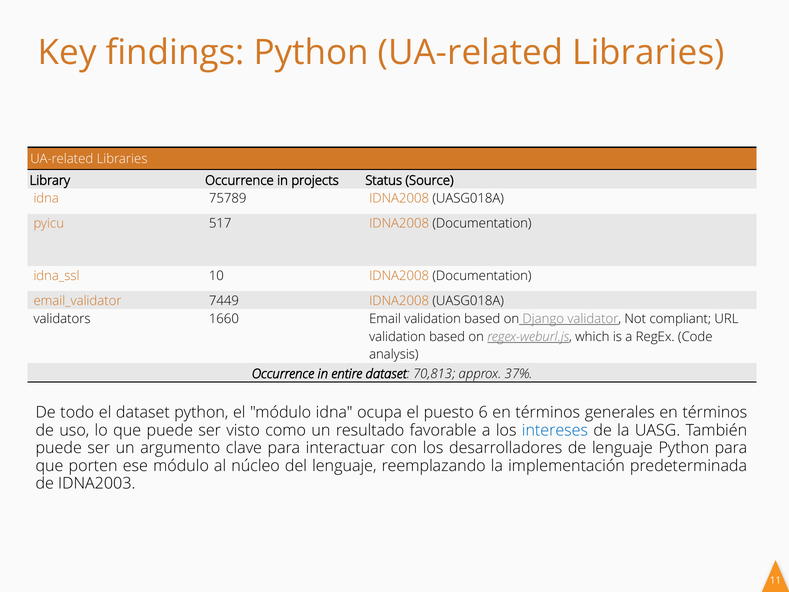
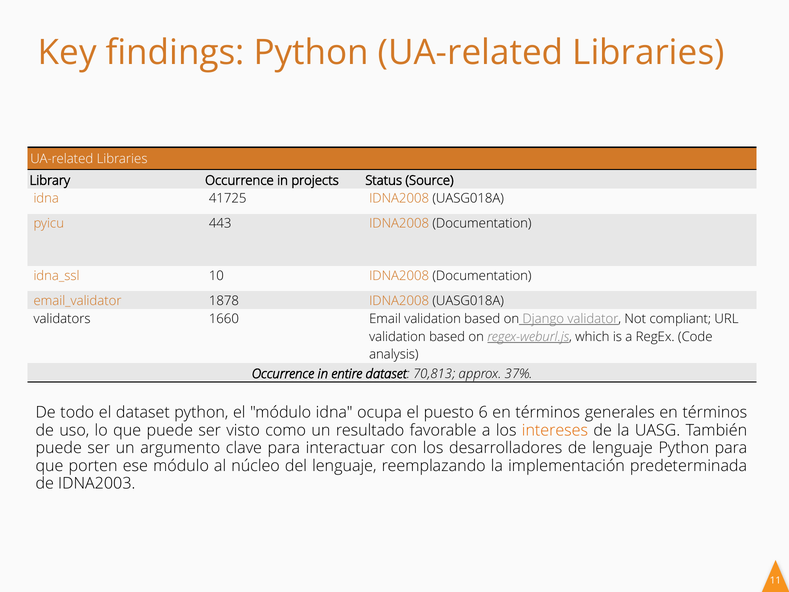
75789: 75789 -> 41725
517: 517 -> 443
7449: 7449 -> 1878
intereses colour: blue -> orange
